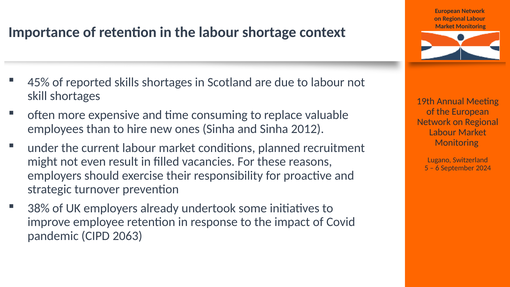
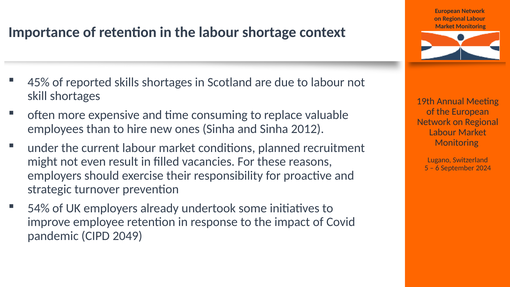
38%: 38% -> 54%
2063: 2063 -> 2049
